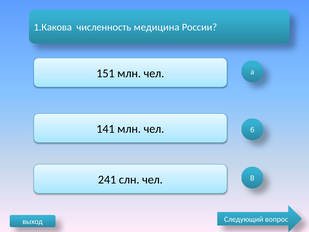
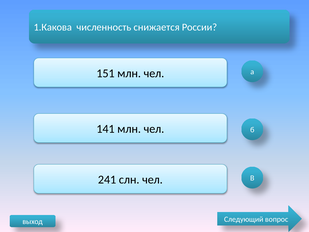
медицина: медицина -> снижается
